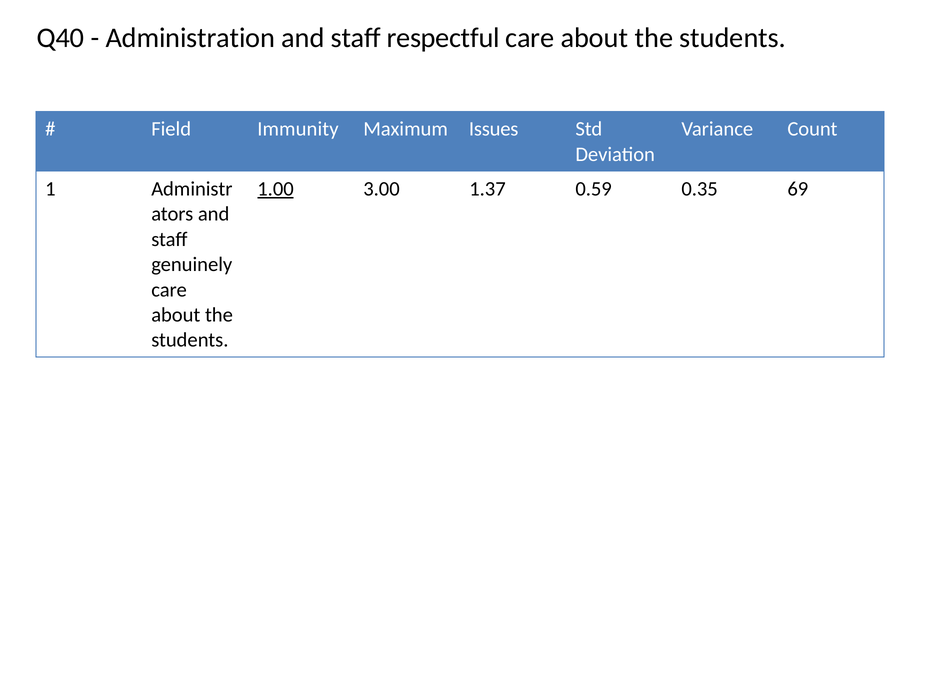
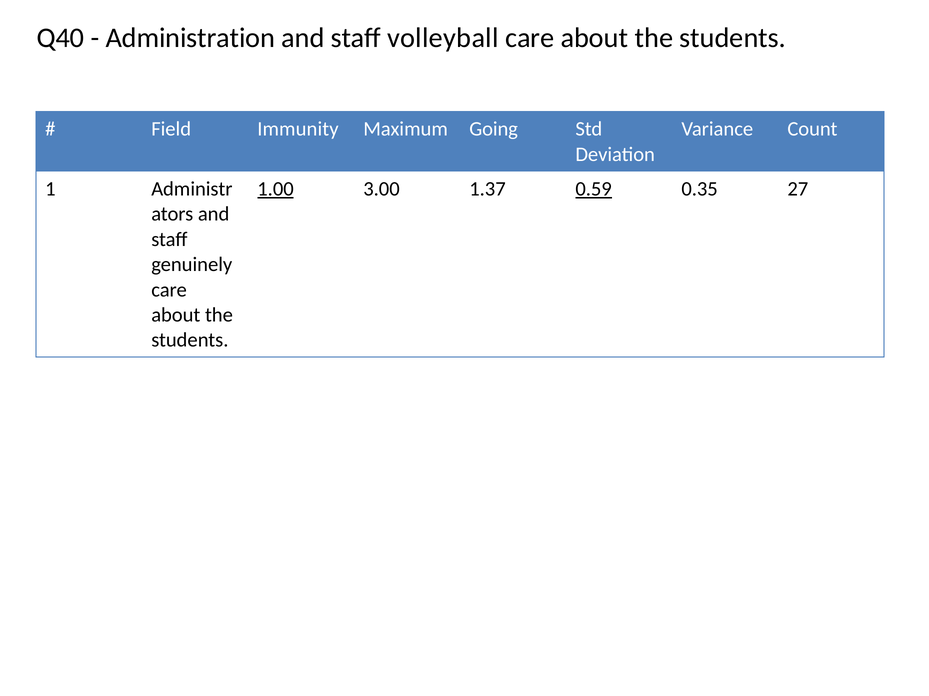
respectful: respectful -> volleyball
Issues: Issues -> Going
0.59 underline: none -> present
69: 69 -> 27
